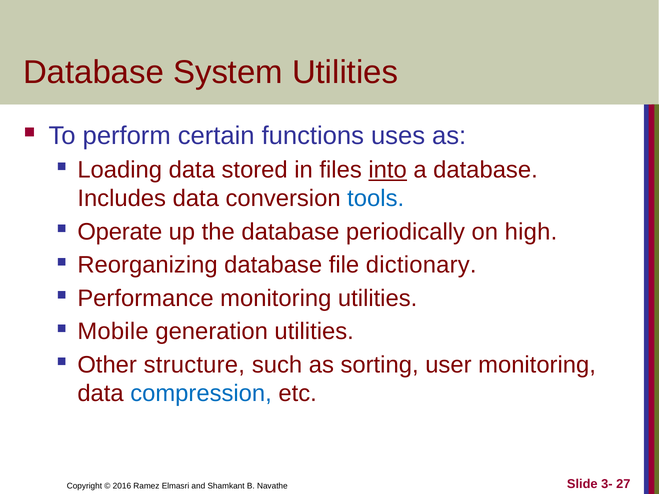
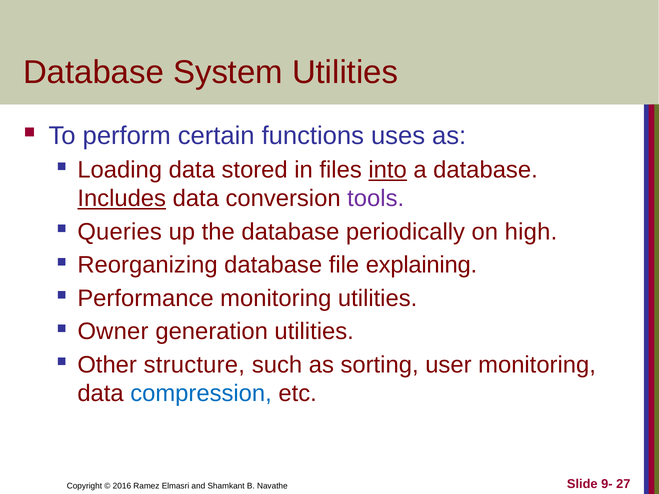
Includes underline: none -> present
tools colour: blue -> purple
Operate: Operate -> Queries
dictionary: dictionary -> explaining
Mobile: Mobile -> Owner
3-: 3- -> 9-
